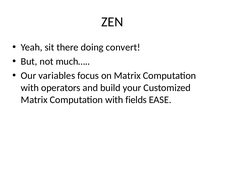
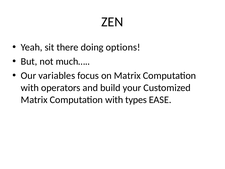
convert: convert -> options
fields: fields -> types
